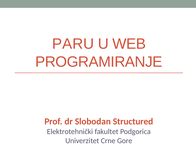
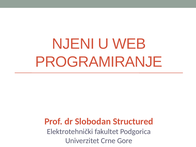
PARU: PARU -> NJENI
